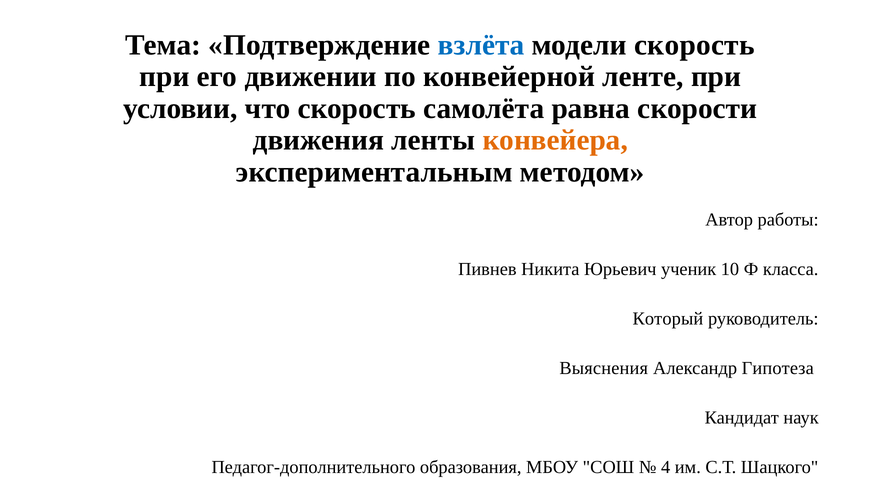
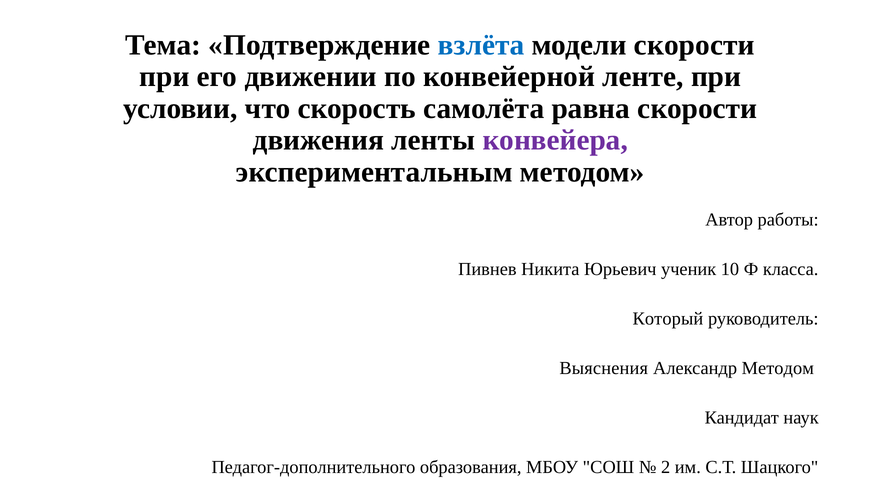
модели скорость: скорость -> скорости
конвейера colour: orange -> purple
Александр Гипотеза: Гипотеза -> Методом
4: 4 -> 2
